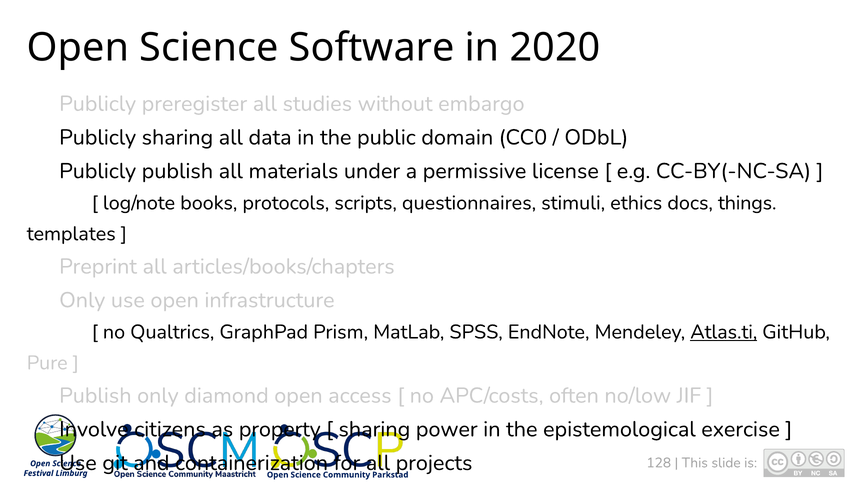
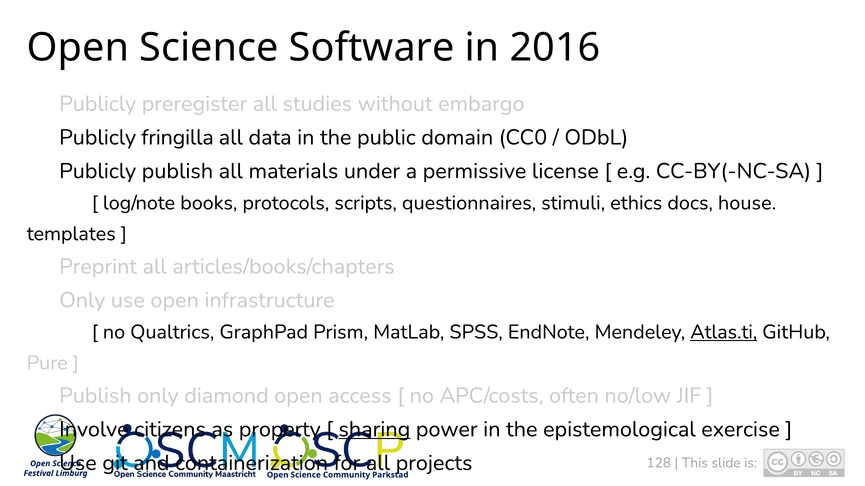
2020: 2020 -> 2016
Publicly sharing: sharing -> fringilla
things: things -> house
sharing at (374, 430) underline: none -> present
